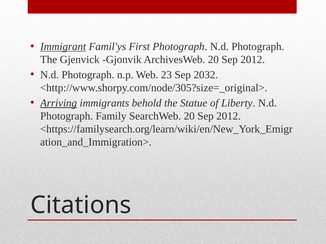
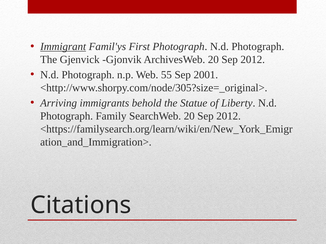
23: 23 -> 55
2032: 2032 -> 2001
Arriving underline: present -> none
